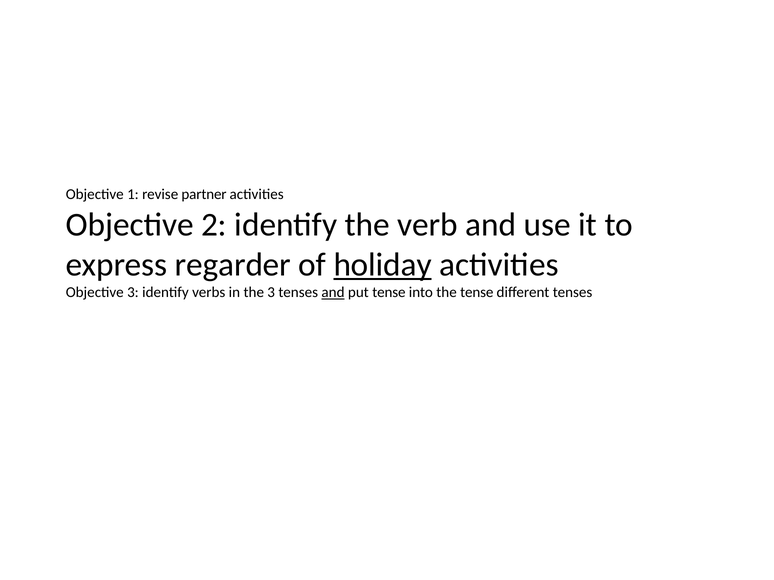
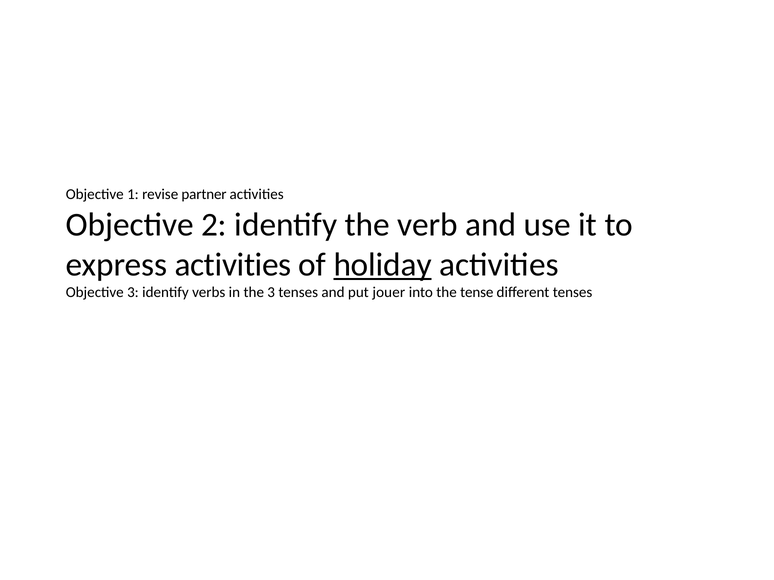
express regarder: regarder -> activities
and at (333, 293) underline: present -> none
put tense: tense -> jouer
